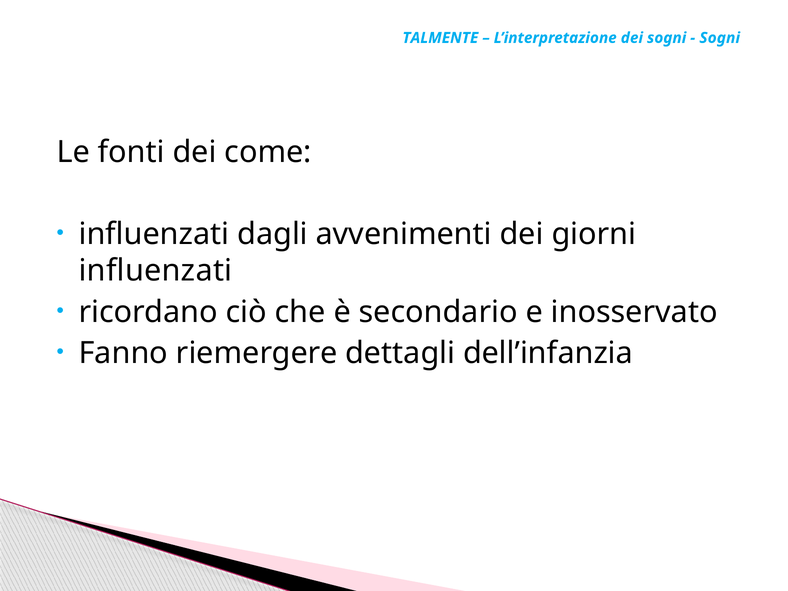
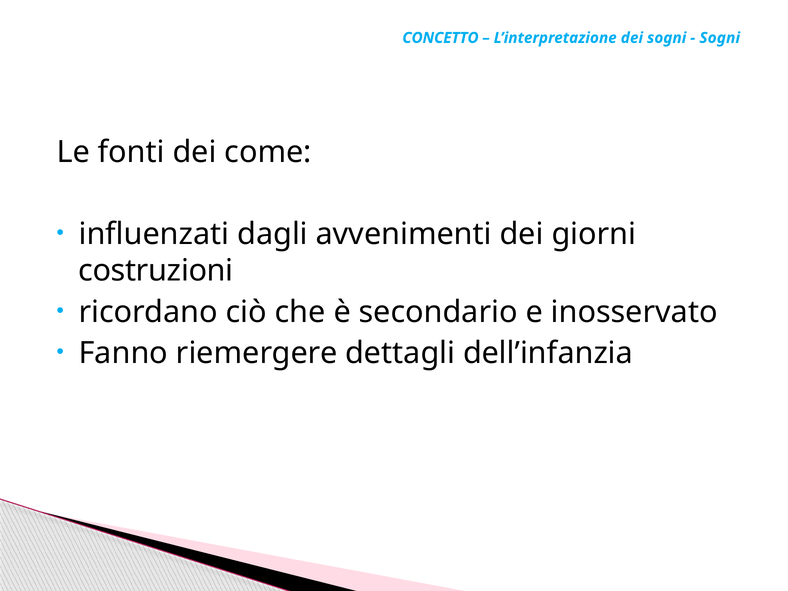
TALMENTE: TALMENTE -> CONCETTO
influenzati at (155, 271): influenzati -> costruzioni
